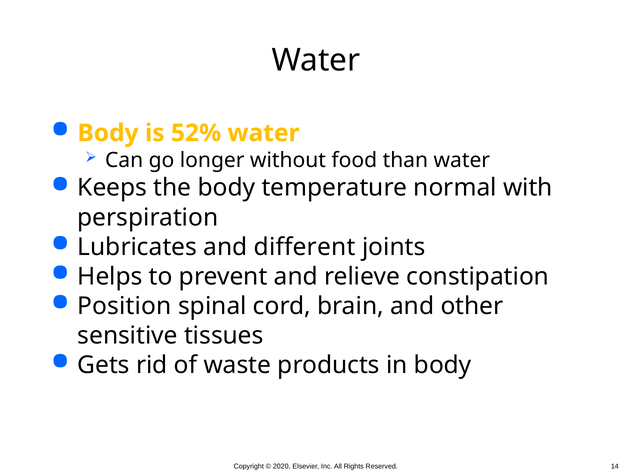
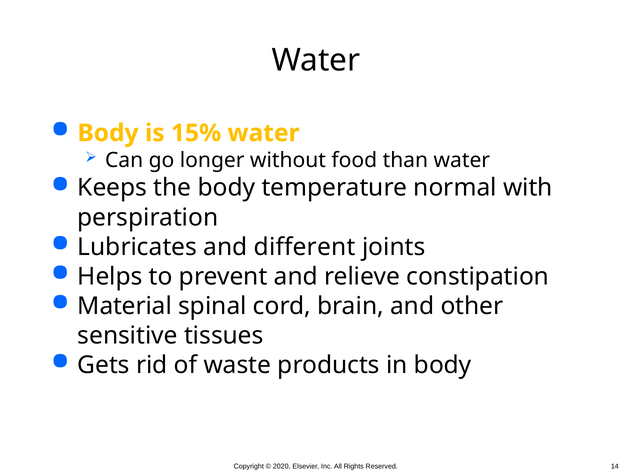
52%: 52% -> 15%
Position: Position -> Material
